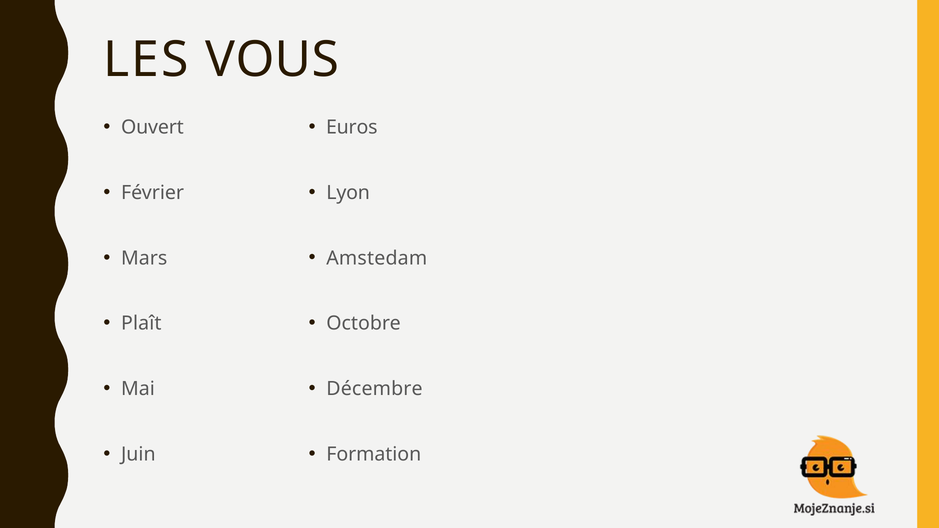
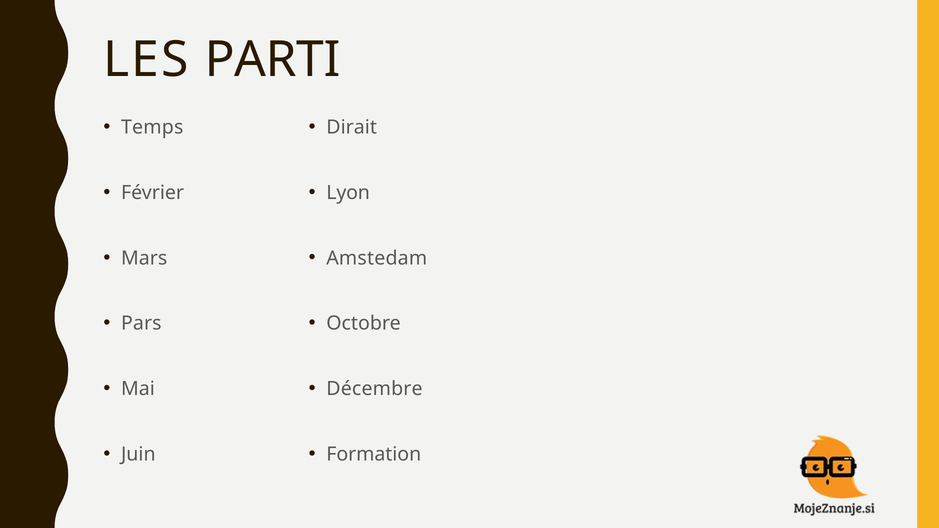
VOUS: VOUS -> PARTI
Ouvert: Ouvert -> Temps
Euros: Euros -> Dirait
Plaît: Plaît -> Pars
